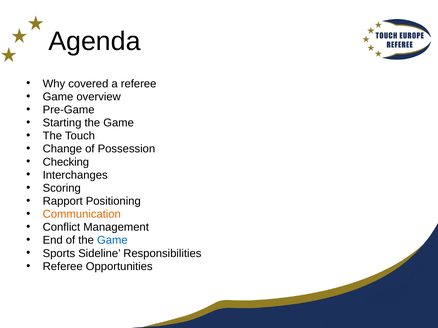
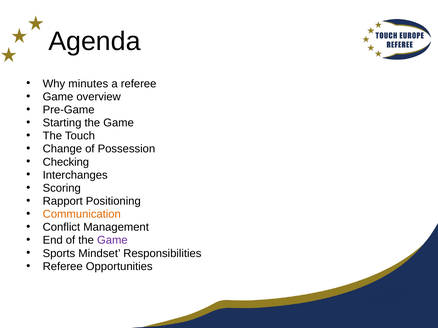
covered: covered -> minutes
Game at (112, 241) colour: blue -> purple
Sideline: Sideline -> Mindset
